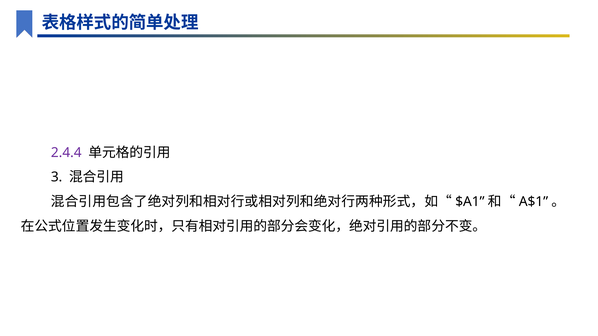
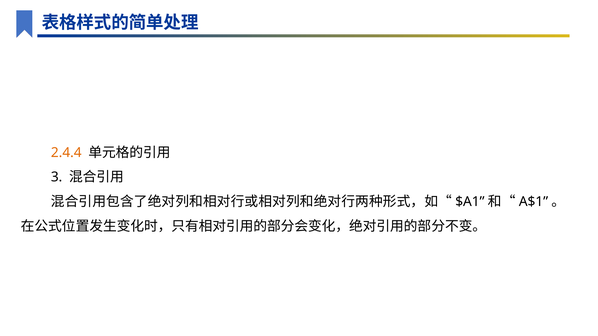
2.4.4 colour: purple -> orange
